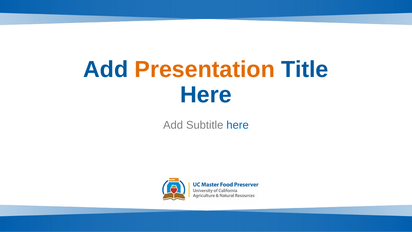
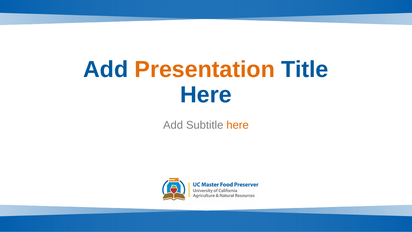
here at (238, 125) colour: blue -> orange
